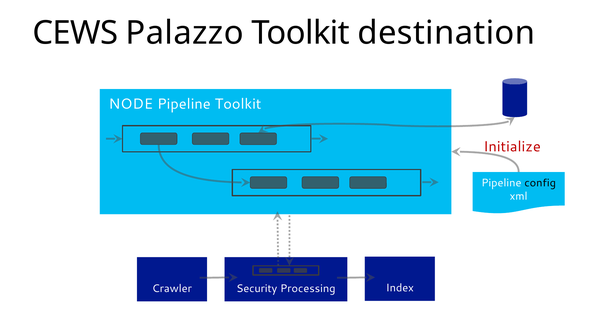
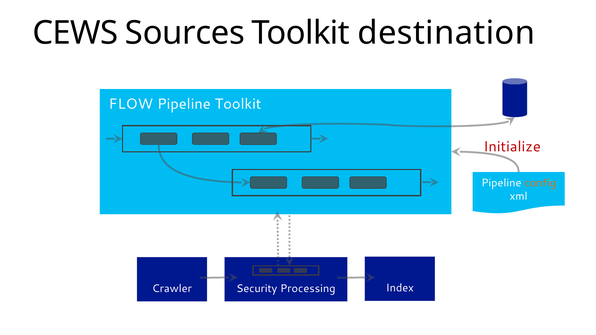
Palazzo: Palazzo -> Sources
NODE: NODE -> FLOW
config colour: black -> orange
